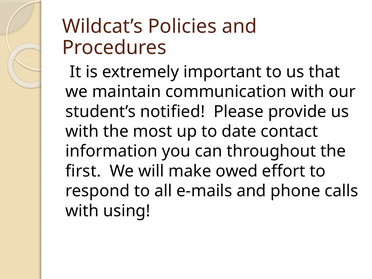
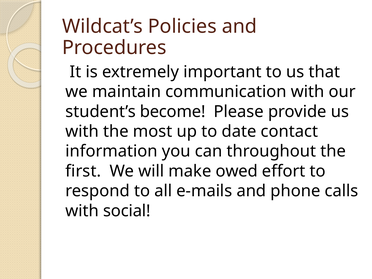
notified: notified -> become
using: using -> social
